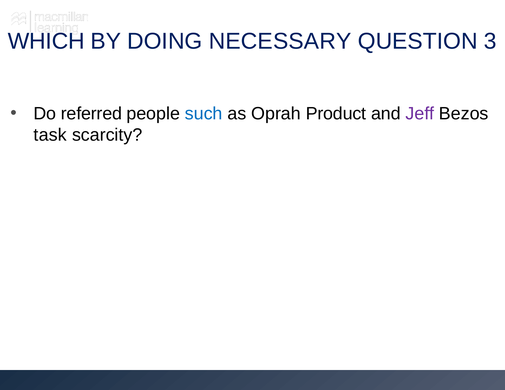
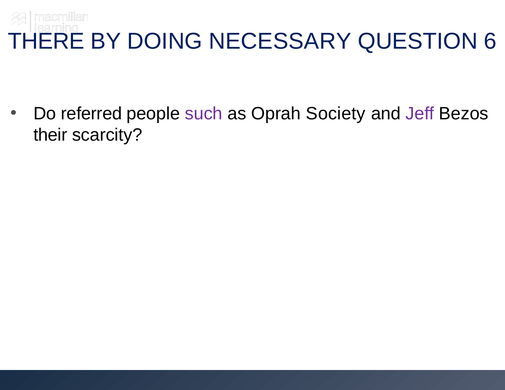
WHICH: WHICH -> THERE
3: 3 -> 6
such colour: blue -> purple
Product: Product -> Society
task: task -> their
